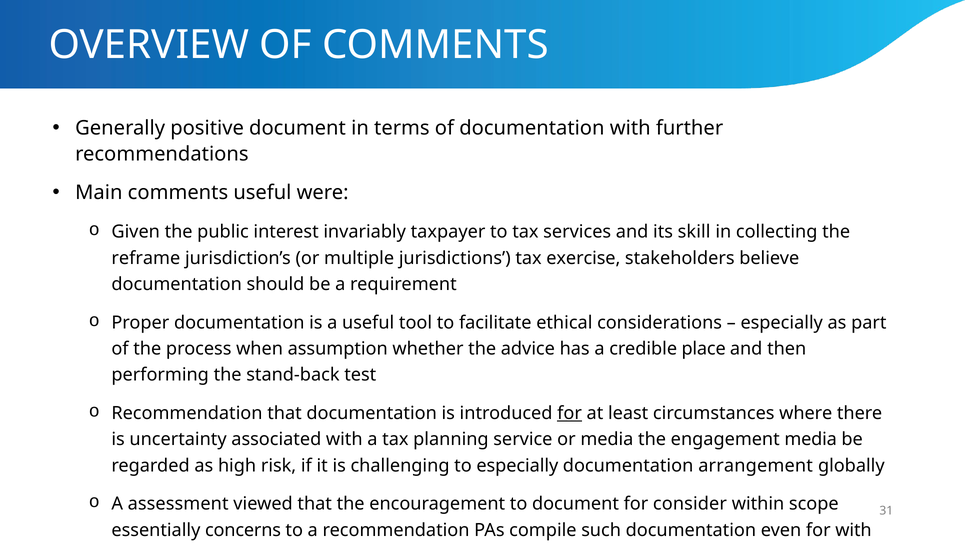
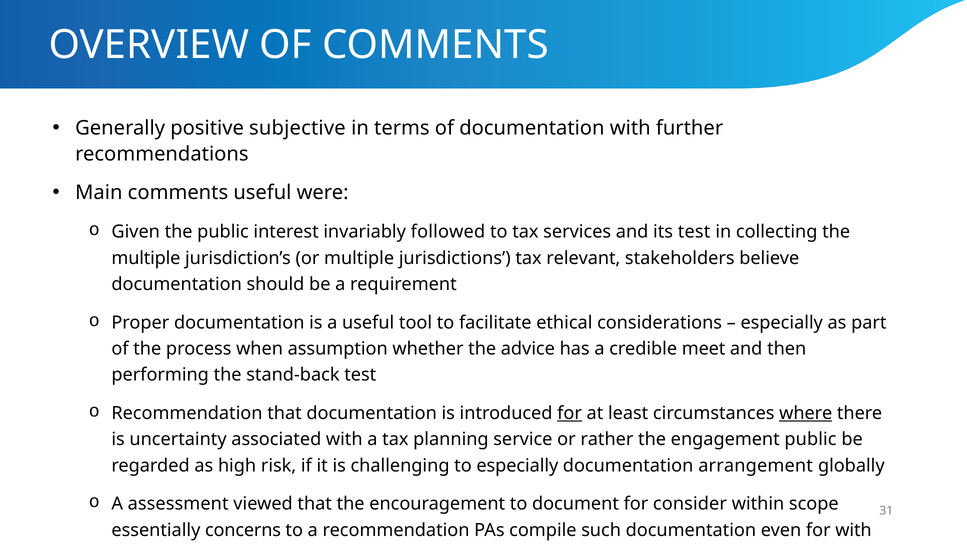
positive document: document -> subjective
taxpayer: taxpayer -> followed
its skill: skill -> test
reframe at (146, 258): reframe -> multiple
exercise: exercise -> relevant
place: place -> meet
where underline: none -> present
or media: media -> rather
engagement media: media -> public
